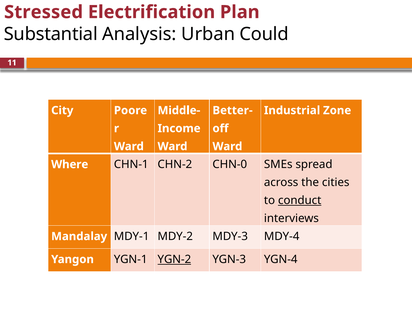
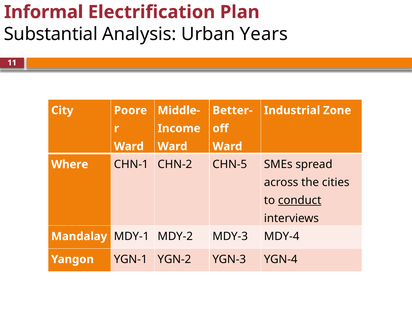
Stressed: Stressed -> Informal
Could: Could -> Years
CHN-0: CHN-0 -> CHN-5
YGN-2 underline: present -> none
